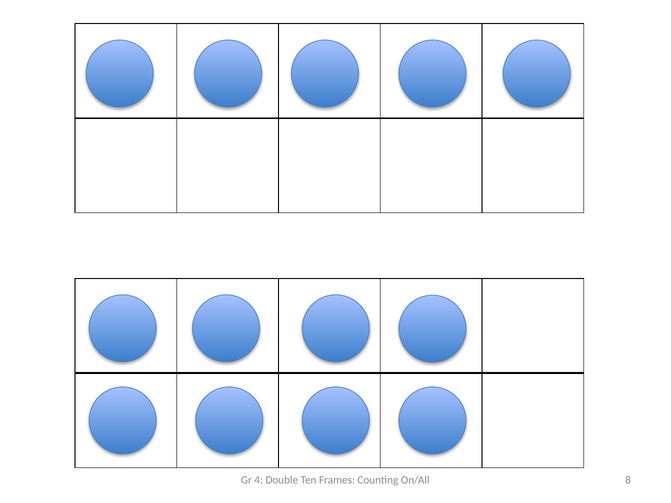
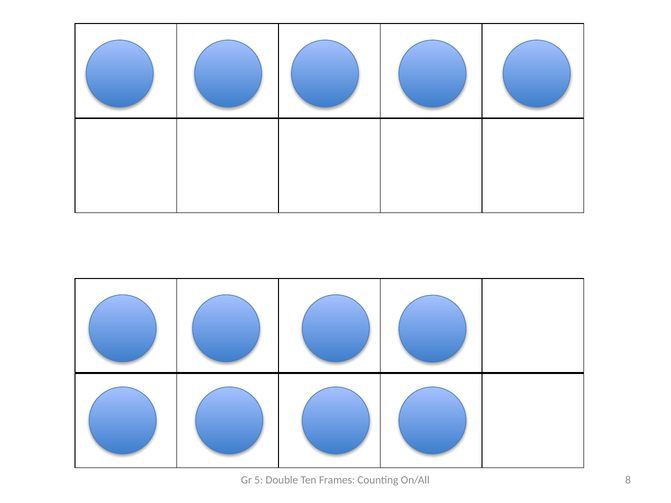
4: 4 -> 5
